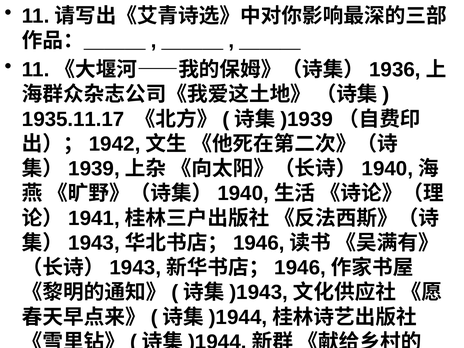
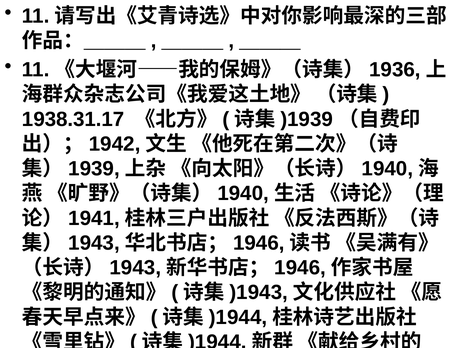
1935.11.17: 1935.11.17 -> 1938.31.17
